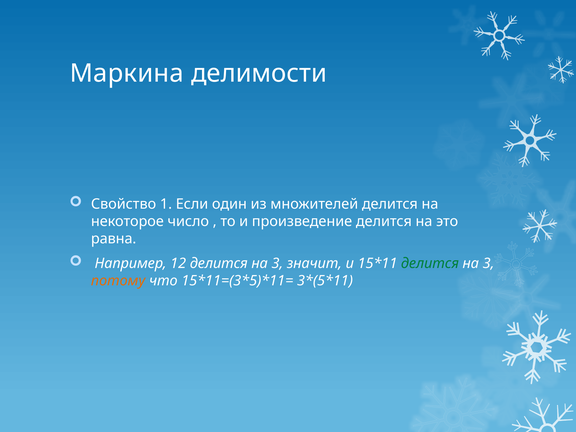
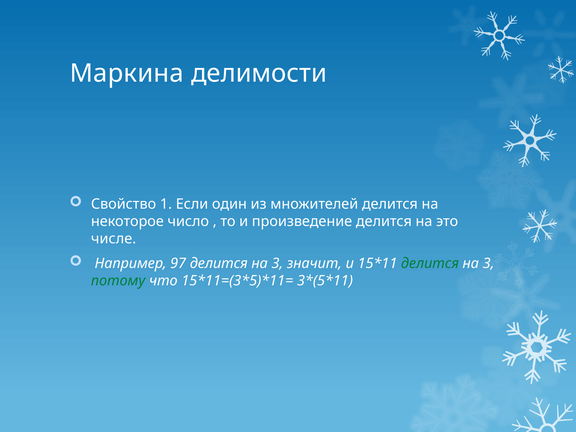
равна: равна -> числе
12: 12 -> 97
потому colour: orange -> green
